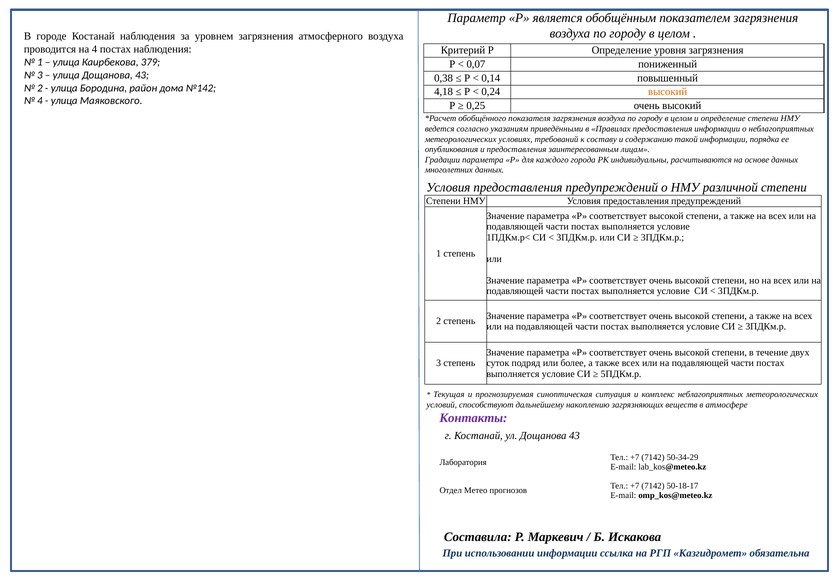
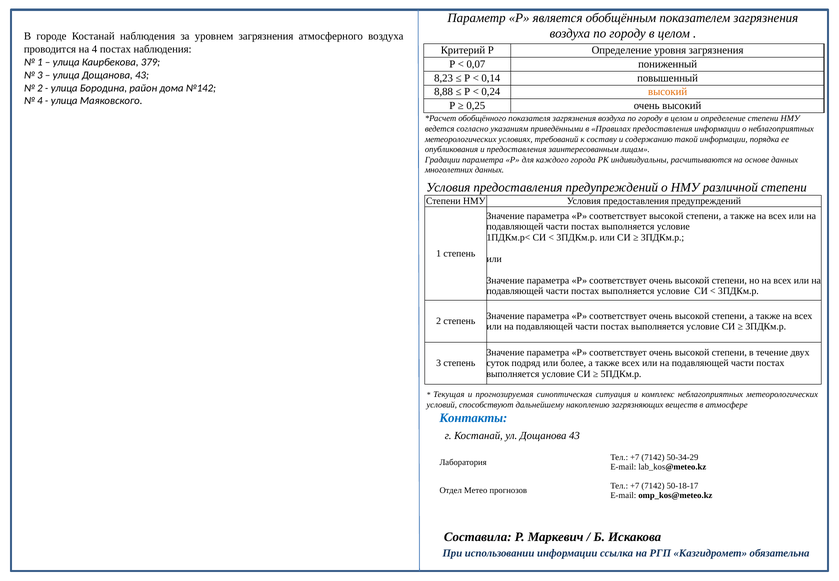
0,38: 0,38 -> 8,23
4,18: 4,18 -> 8,88
Контакты colour: purple -> blue
